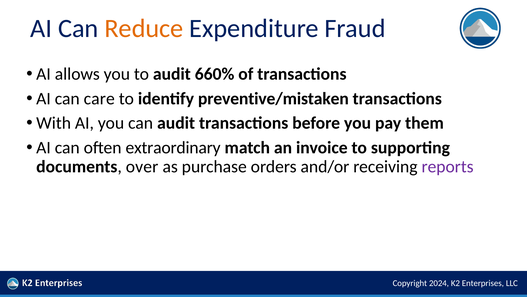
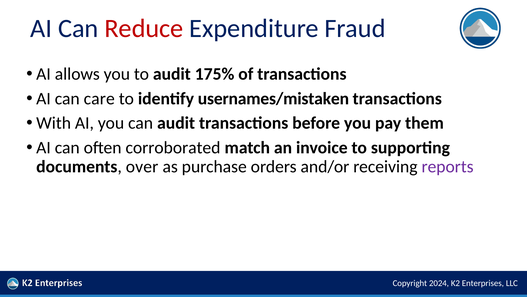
Reduce colour: orange -> red
660%: 660% -> 175%
preventive/mistaken: preventive/mistaken -> usernames/mistaken
extraordinary: extraordinary -> corroborated
